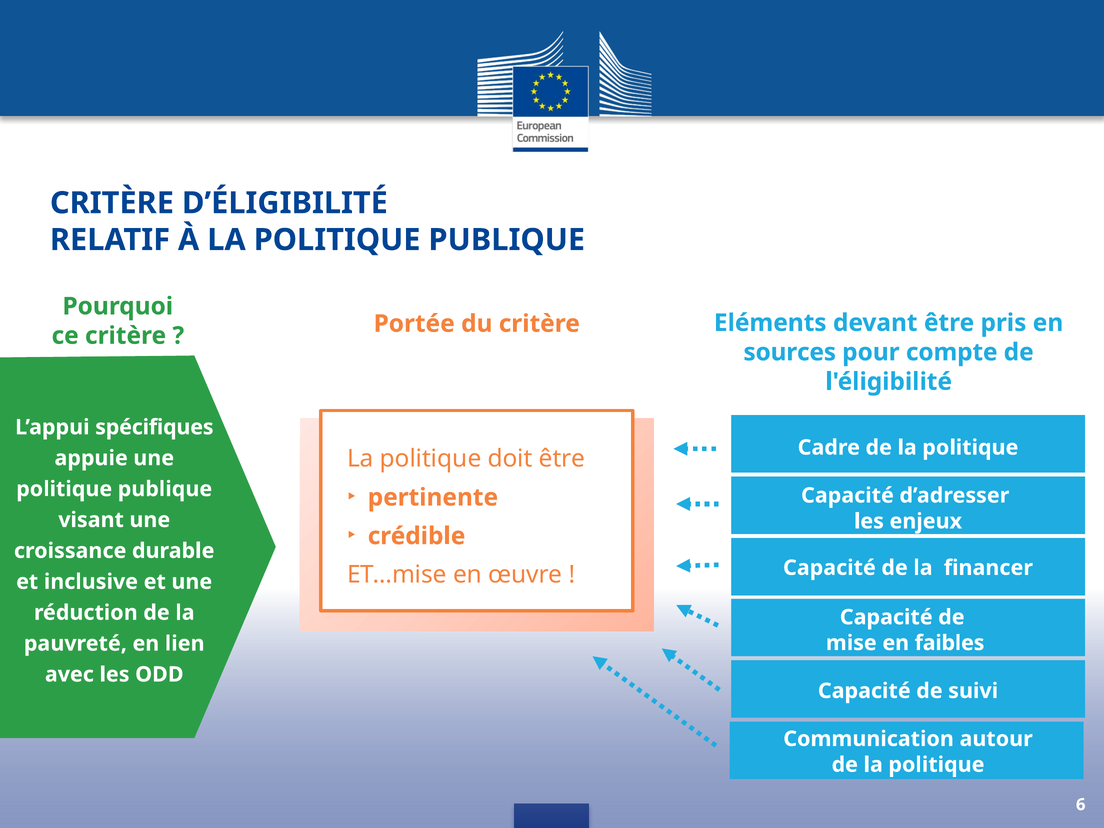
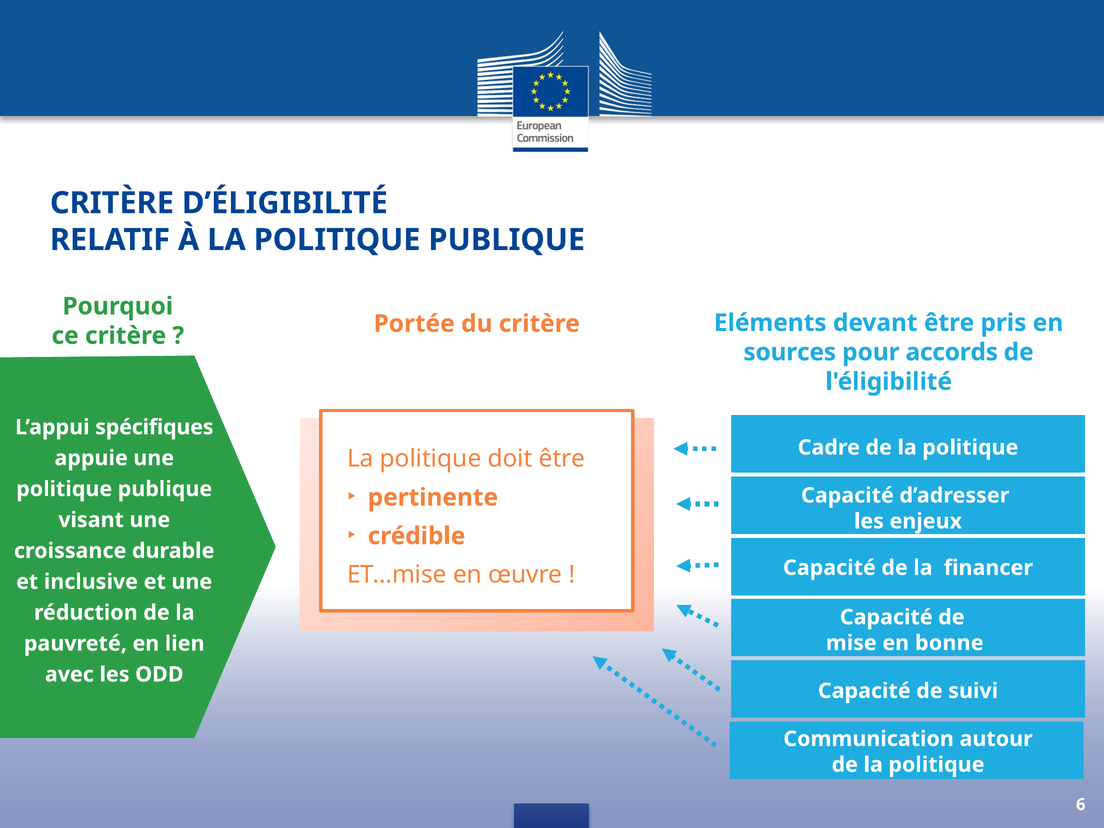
compte: compte -> accords
faibles: faibles -> bonne
